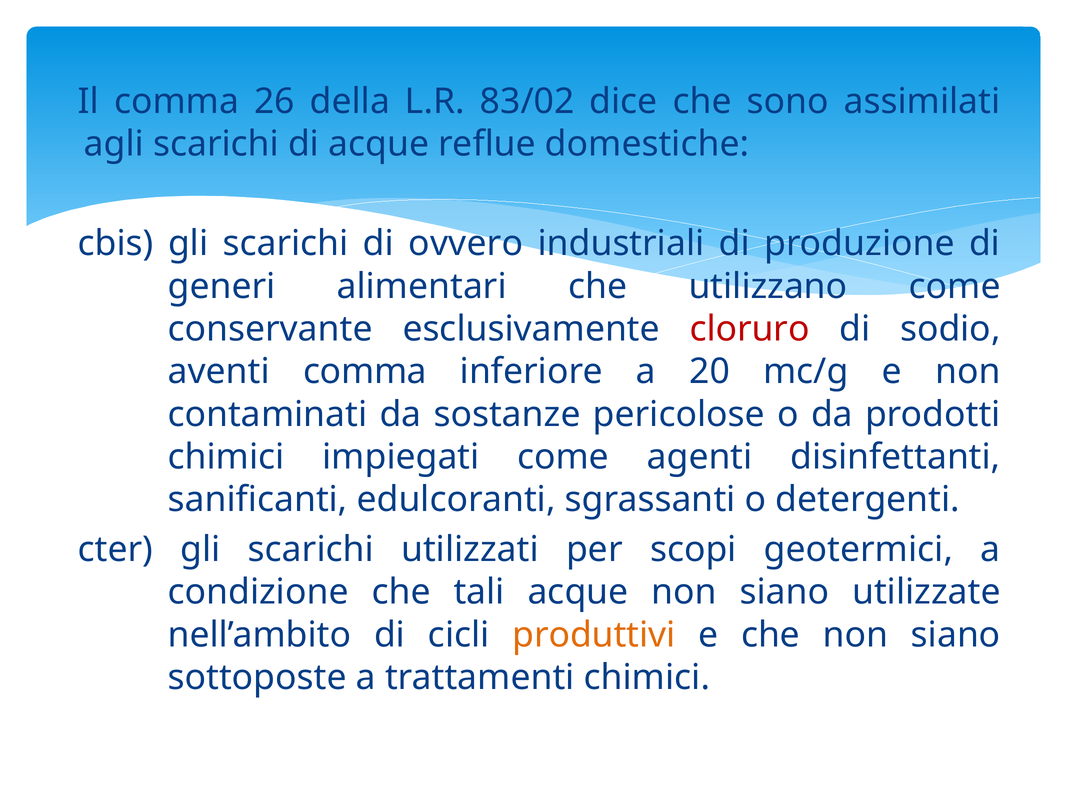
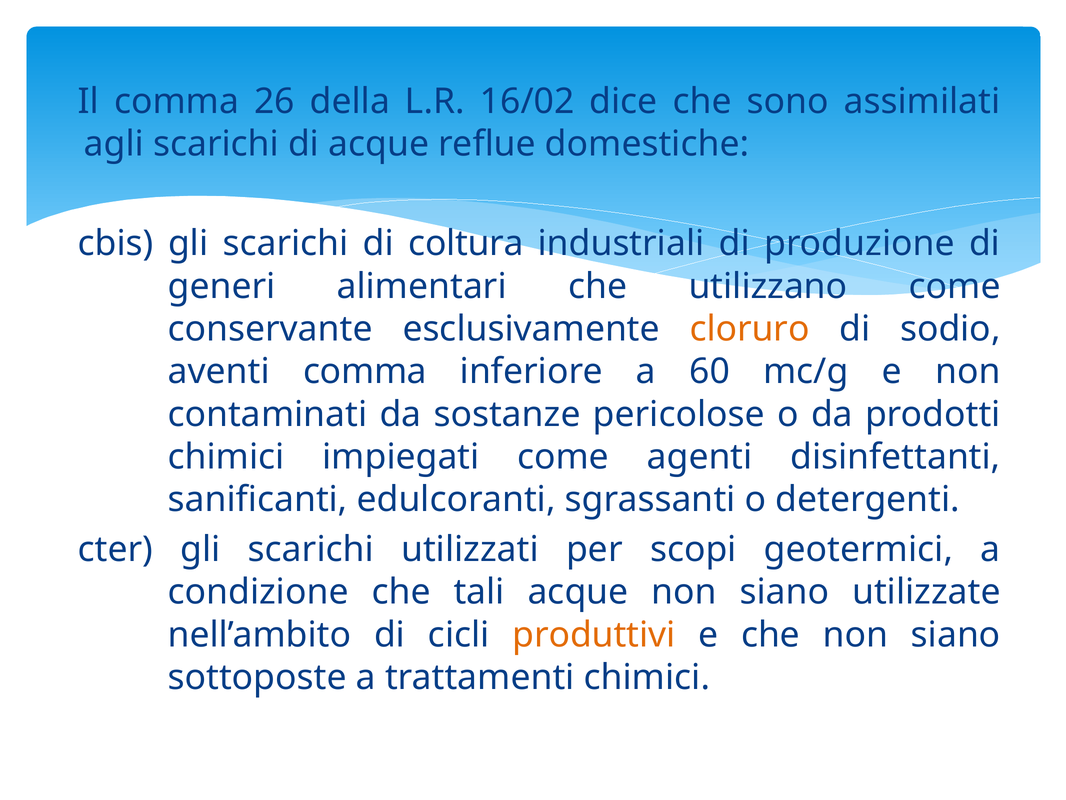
83/02: 83/02 -> 16/02
ovvero: ovvero -> coltura
cloruro colour: red -> orange
20: 20 -> 60
